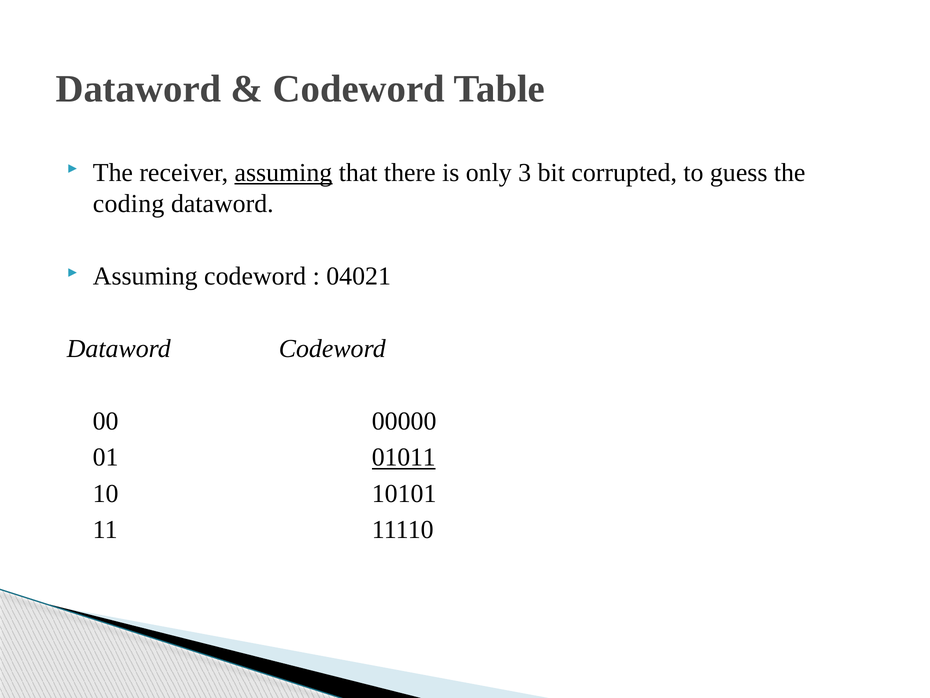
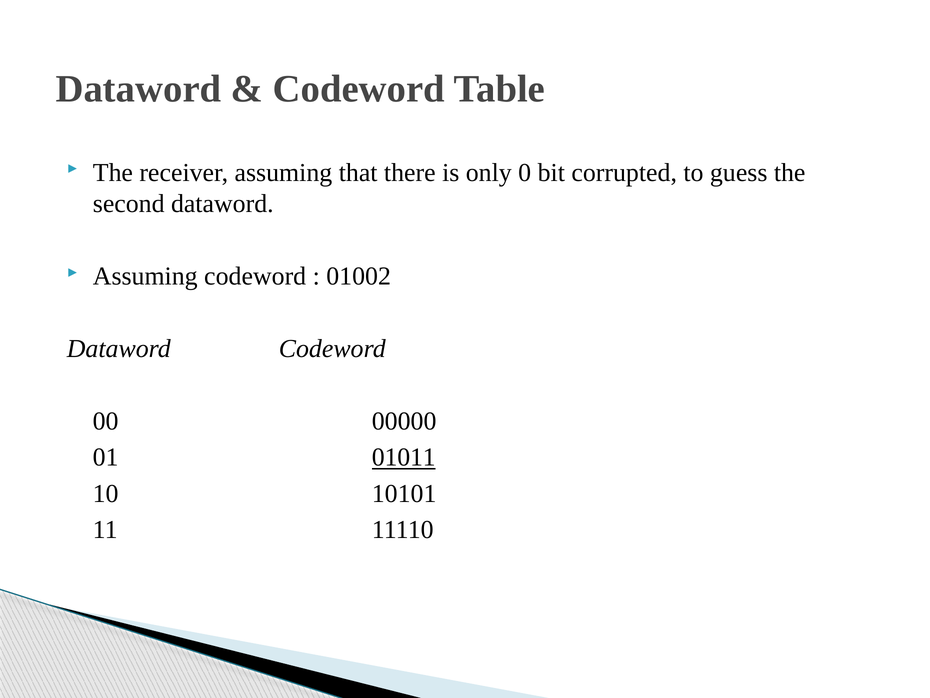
assuming at (283, 173) underline: present -> none
3: 3 -> 0
coding: coding -> second
04021: 04021 -> 01002
